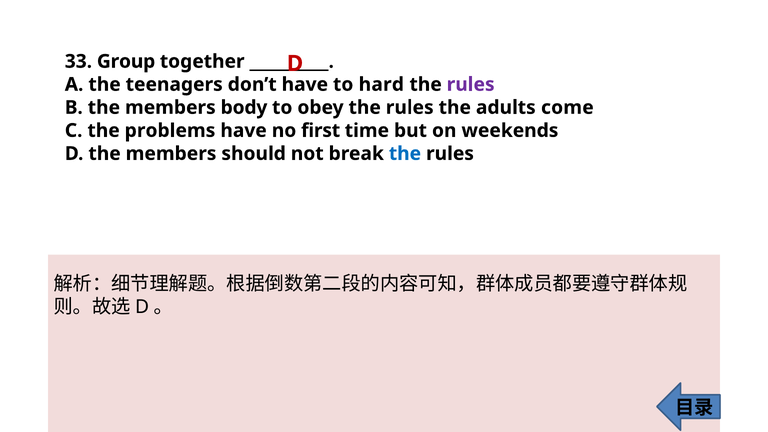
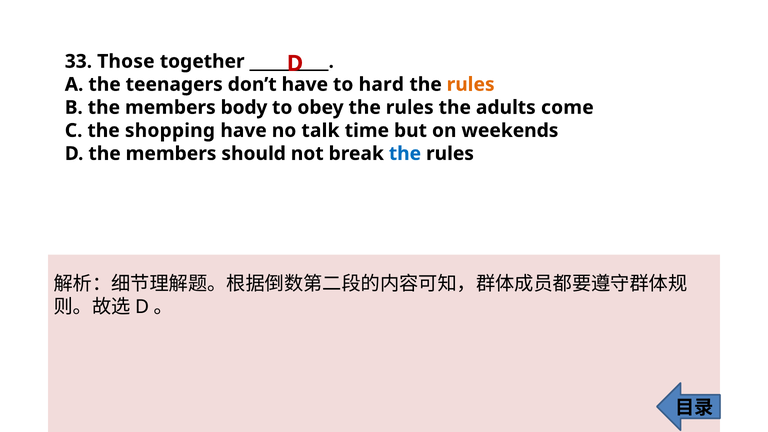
Group: Group -> Those
rules at (471, 84) colour: purple -> orange
problems: problems -> shopping
first: first -> talk
